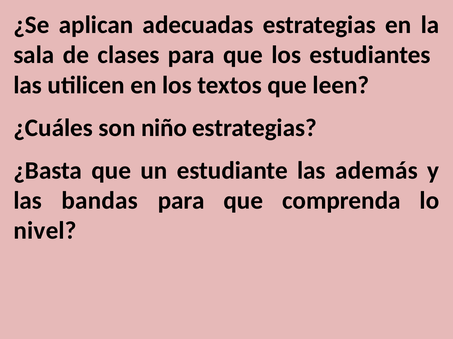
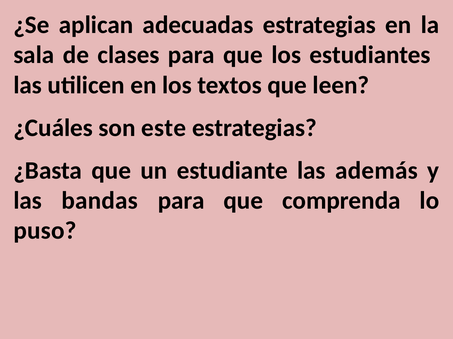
niño: niño -> este
nivel: nivel -> puso
